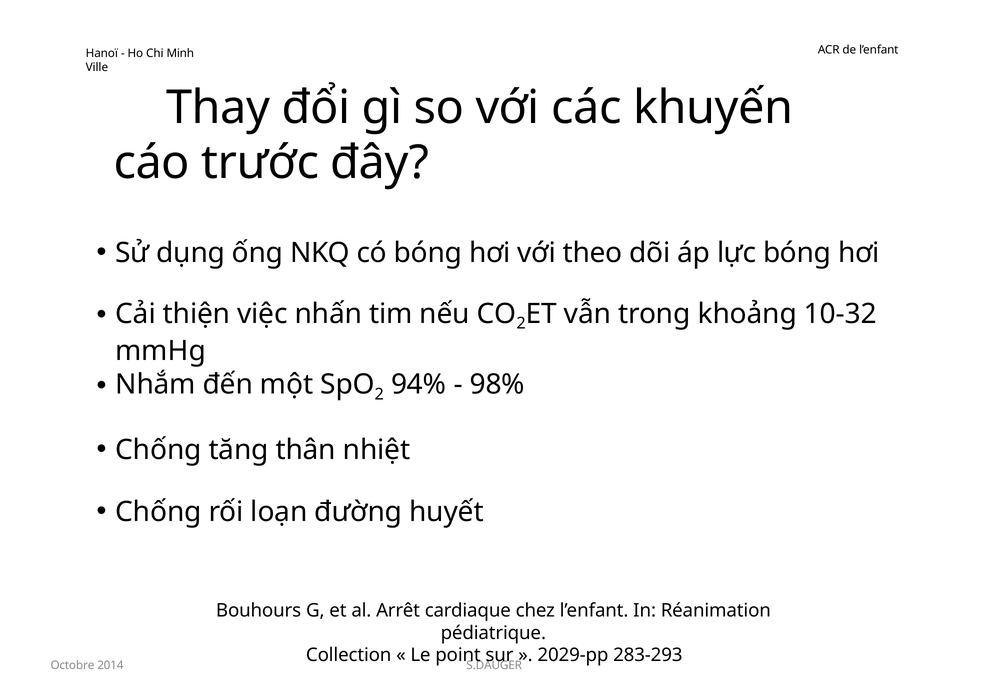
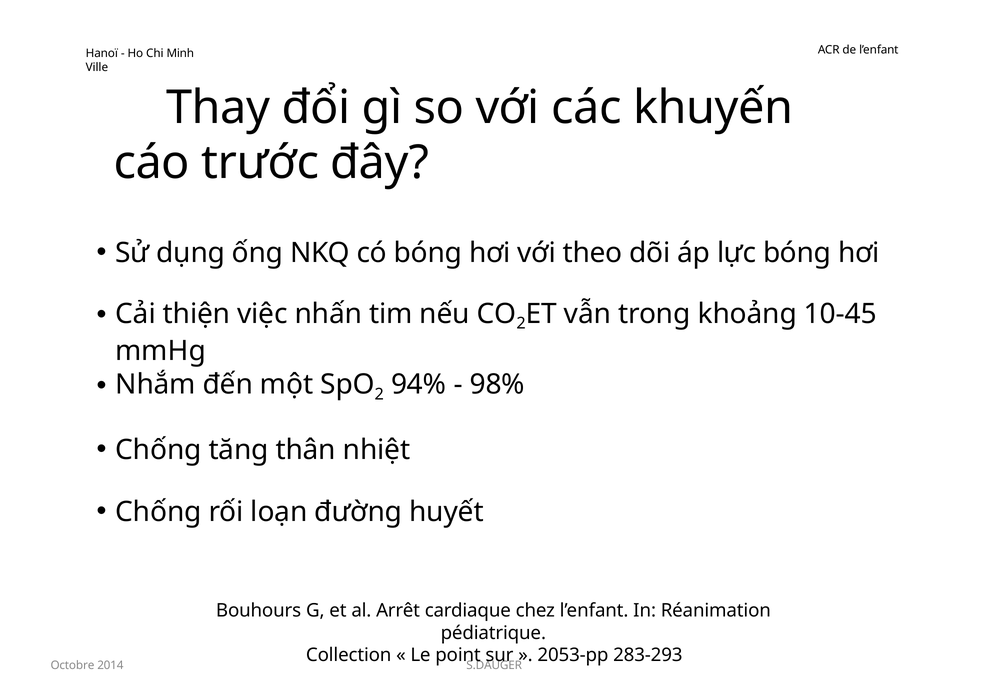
10-32: 10-32 -> 10-45
2029-pp: 2029-pp -> 2053-pp
